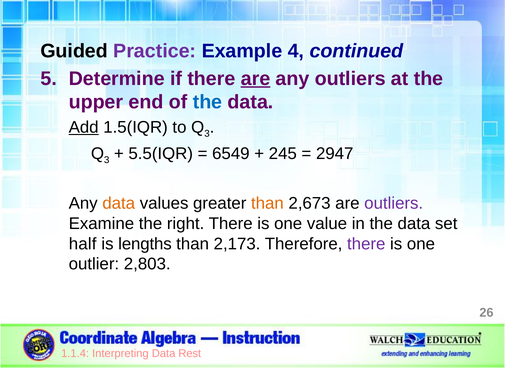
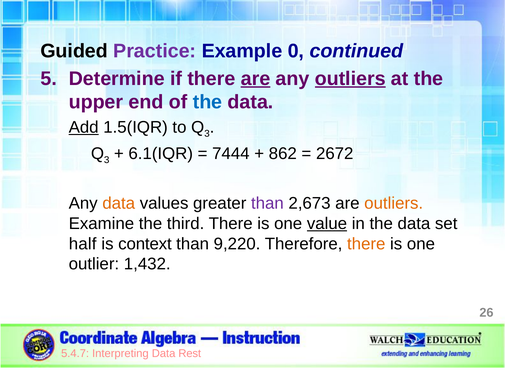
4: 4 -> 0
outliers at (350, 78) underline: none -> present
5.5(IQR: 5.5(IQR -> 6.1(IQR
6549: 6549 -> 7444
245: 245 -> 862
2947: 2947 -> 2672
than at (267, 203) colour: orange -> purple
outliers at (394, 203) colour: purple -> orange
right: right -> third
value underline: none -> present
lengths: lengths -> context
2,173: 2,173 -> 9,220
there at (366, 244) colour: purple -> orange
2,803: 2,803 -> 1,432
1.1.4: 1.1.4 -> 5.4.7
